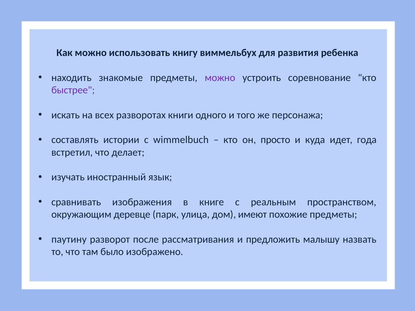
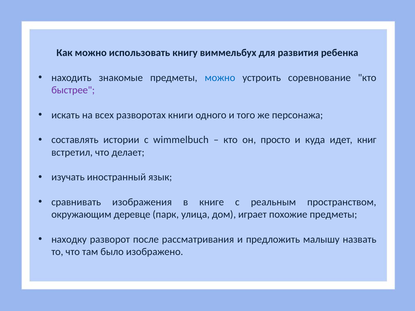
можно at (220, 78) colour: purple -> blue
года: года -> книг
имеют: имеют -> играет
паутину: паутину -> находку
